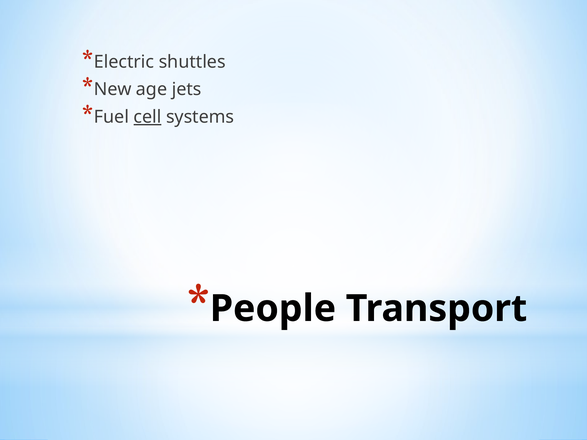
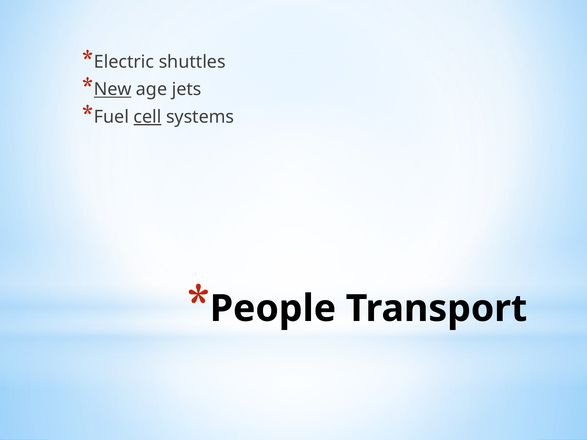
New underline: none -> present
